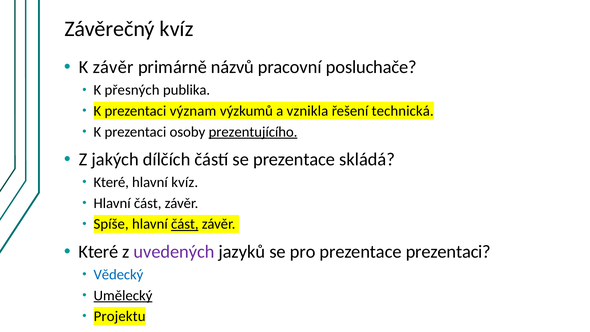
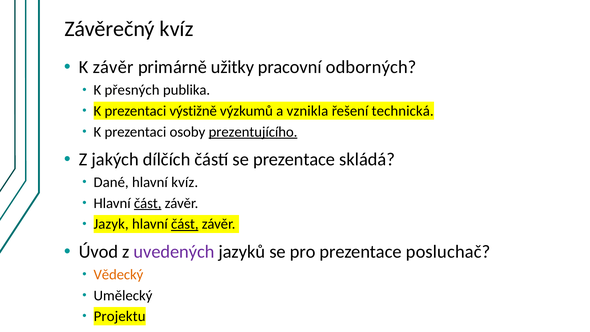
názvů: názvů -> užitky
posluchače: posluchače -> odborných
význam: význam -> výstižně
Které at (111, 182): Které -> Dané
část at (148, 203) underline: none -> present
Spíše: Spíše -> Jazyk
Které at (98, 252): Které -> Úvod
prezentace prezentaci: prezentaci -> posluchač
Vědecký colour: blue -> orange
Umělecký underline: present -> none
